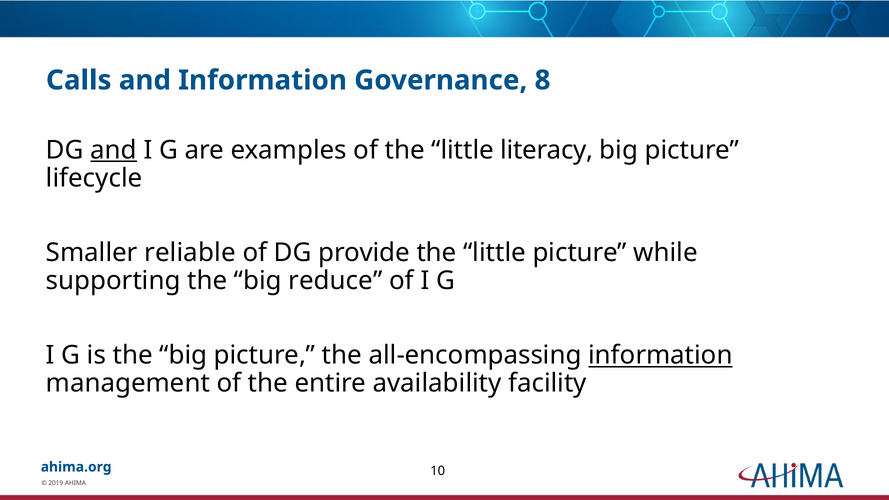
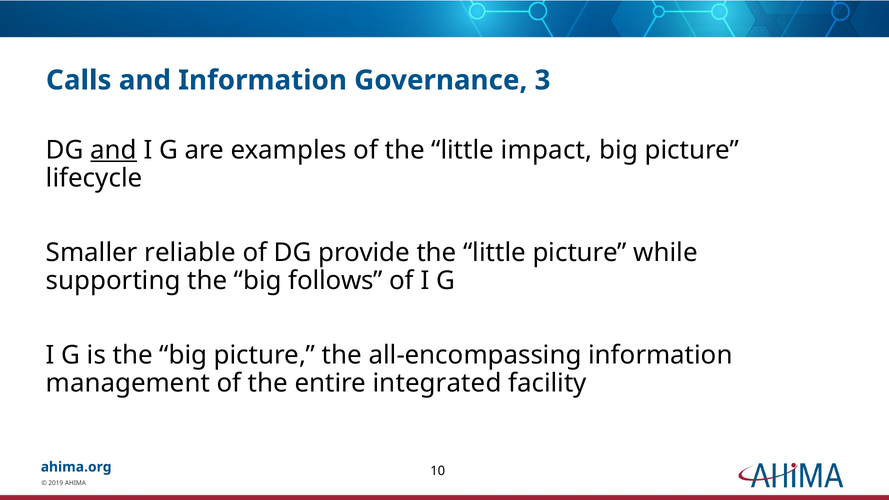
8: 8 -> 3
literacy: literacy -> impact
reduce: reduce -> follows
information at (660, 355) underline: present -> none
availability: availability -> integrated
